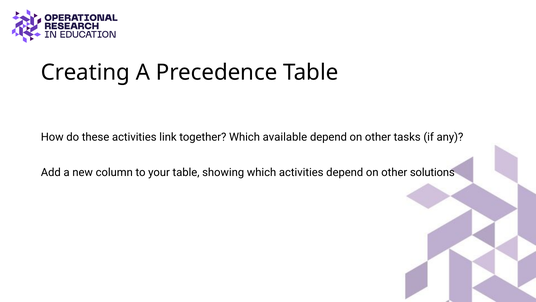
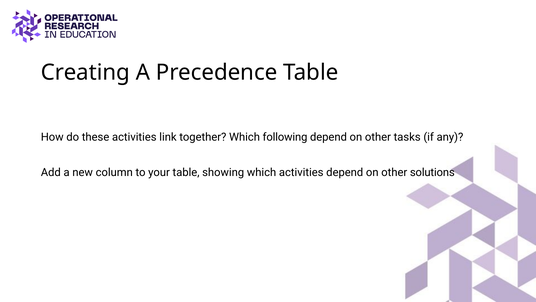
available: available -> following
